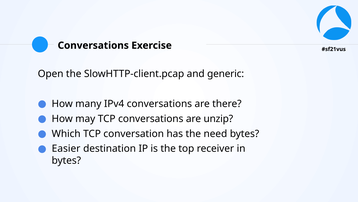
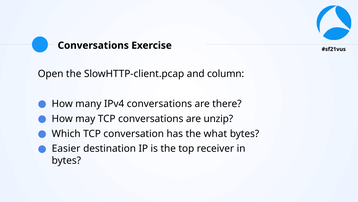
generic: generic -> column
need: need -> what
